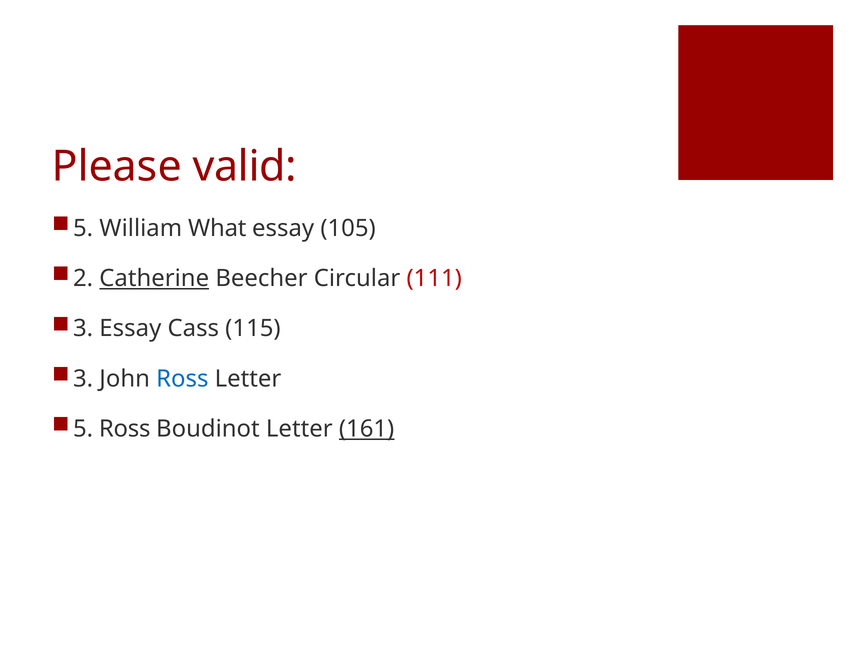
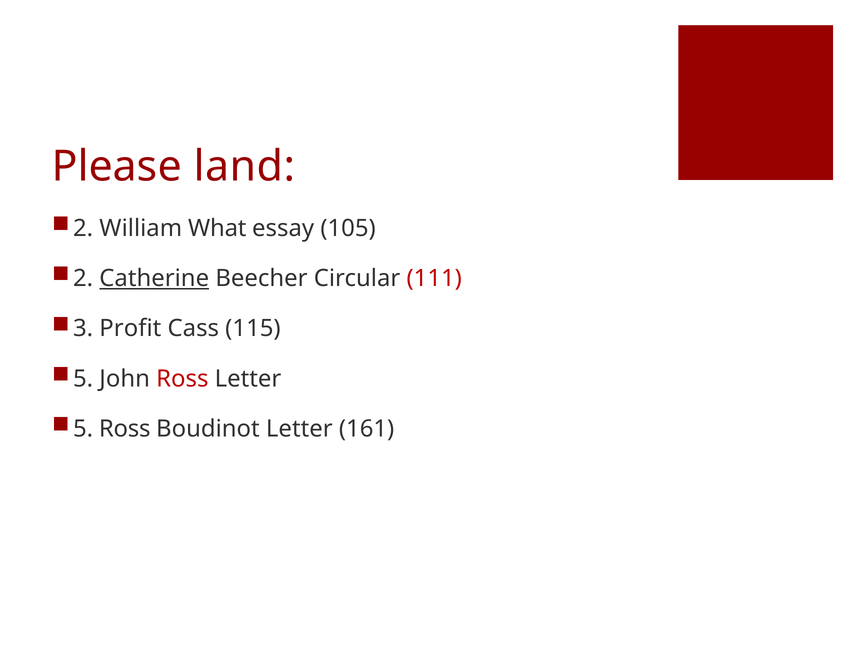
valid: valid -> land
5 at (83, 228): 5 -> 2
3 Essay: Essay -> Profit
3 at (83, 379): 3 -> 5
Ross at (182, 379) colour: blue -> red
161 underline: present -> none
